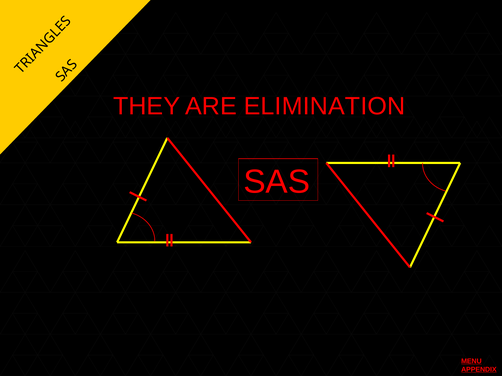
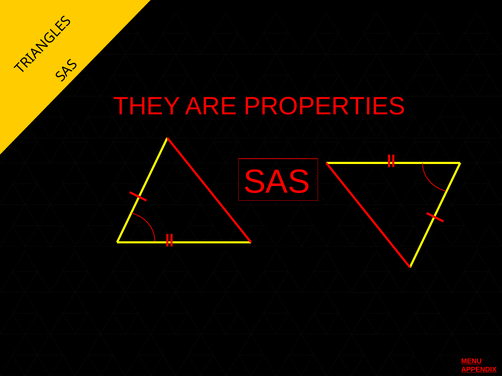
ELIMINATION: ELIMINATION -> PROPERTIES
